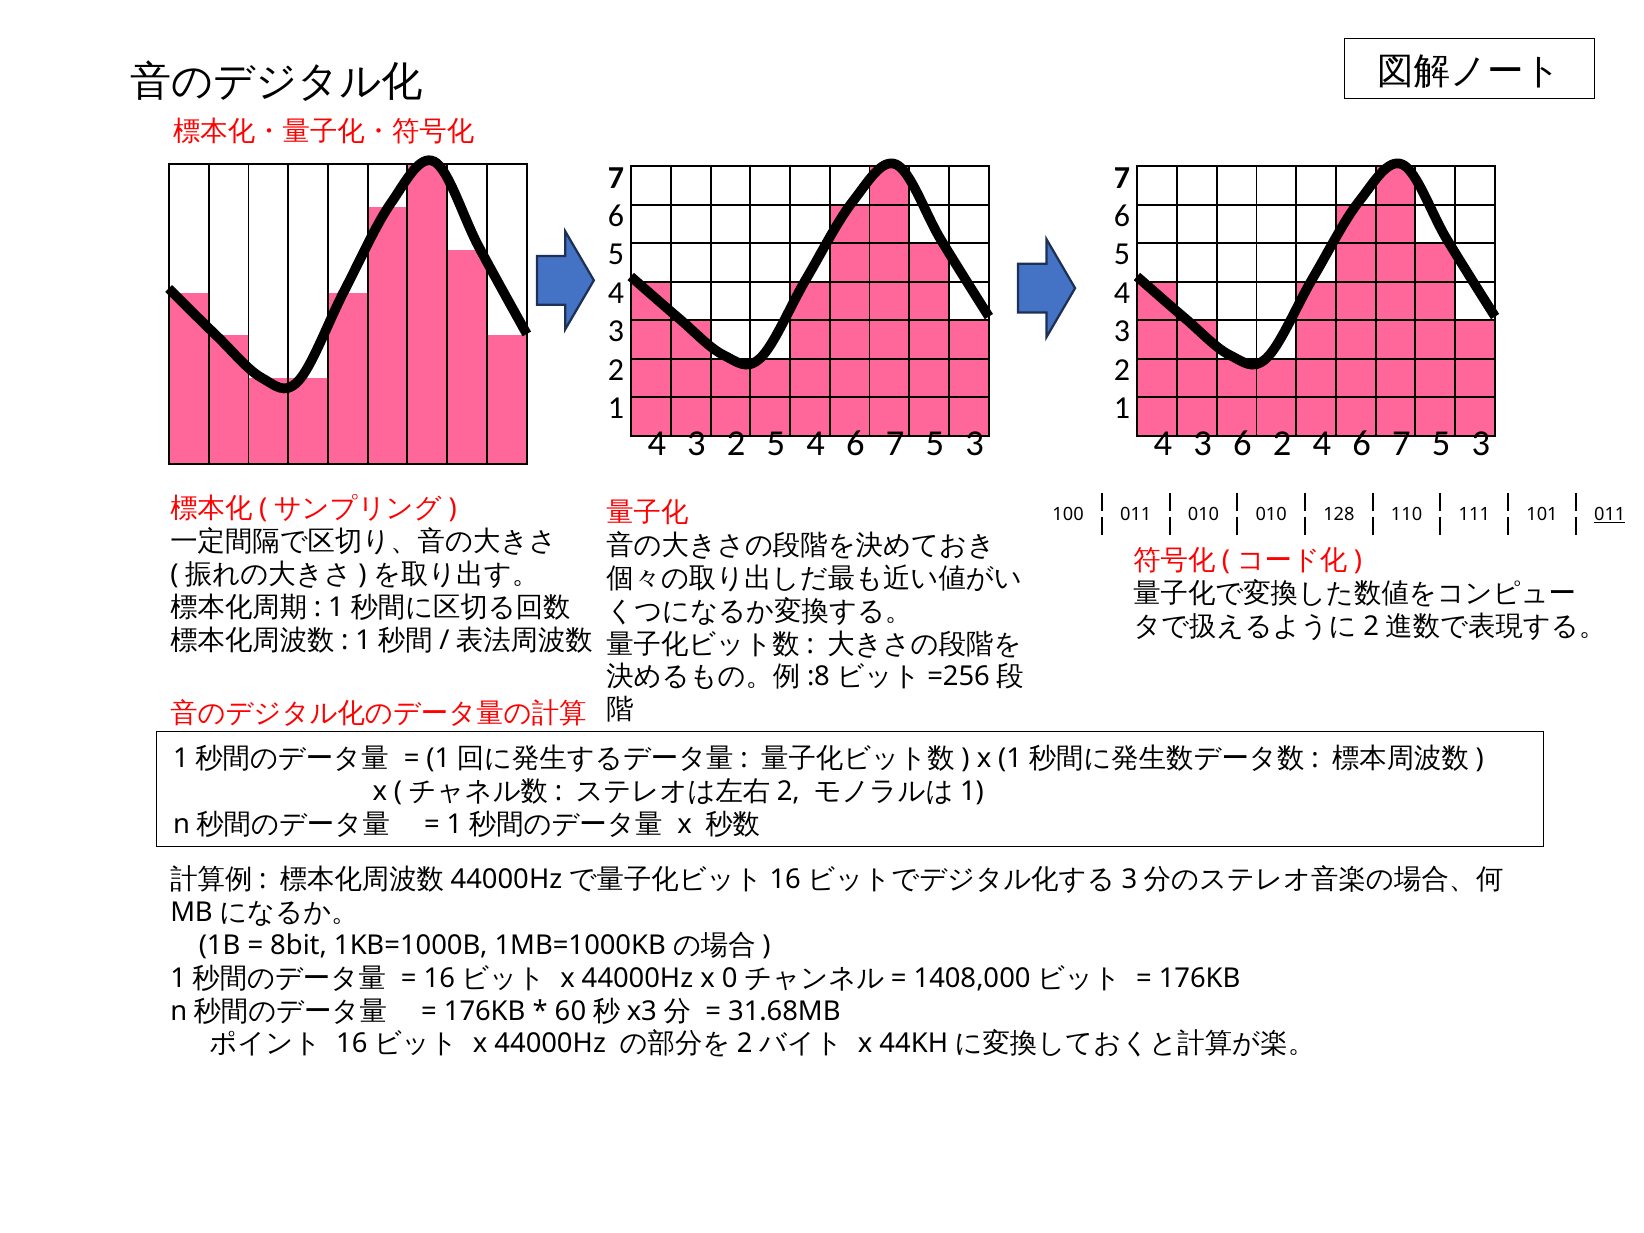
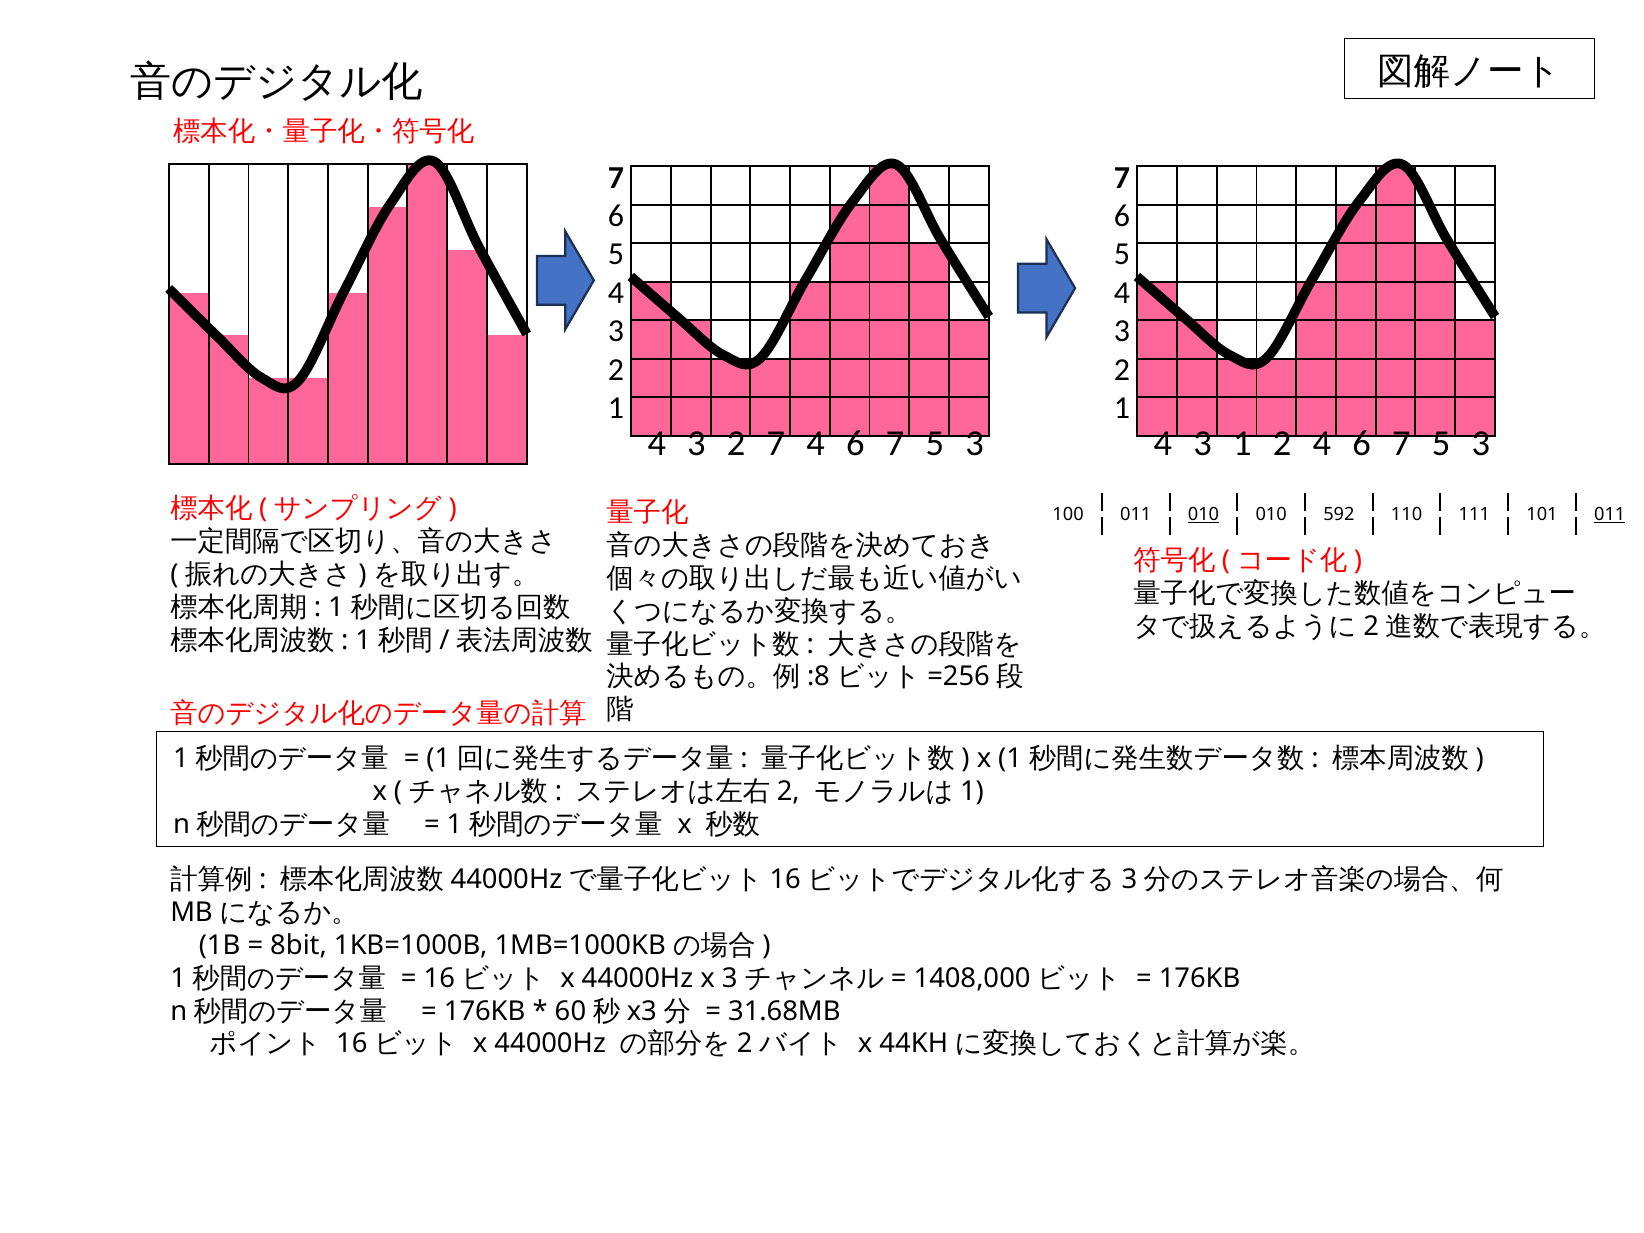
2 5: 5 -> 7
3 6: 6 -> 1
010 at (1204, 515) underline: none -> present
128: 128 -> 592
x 0: 0 -> 3
